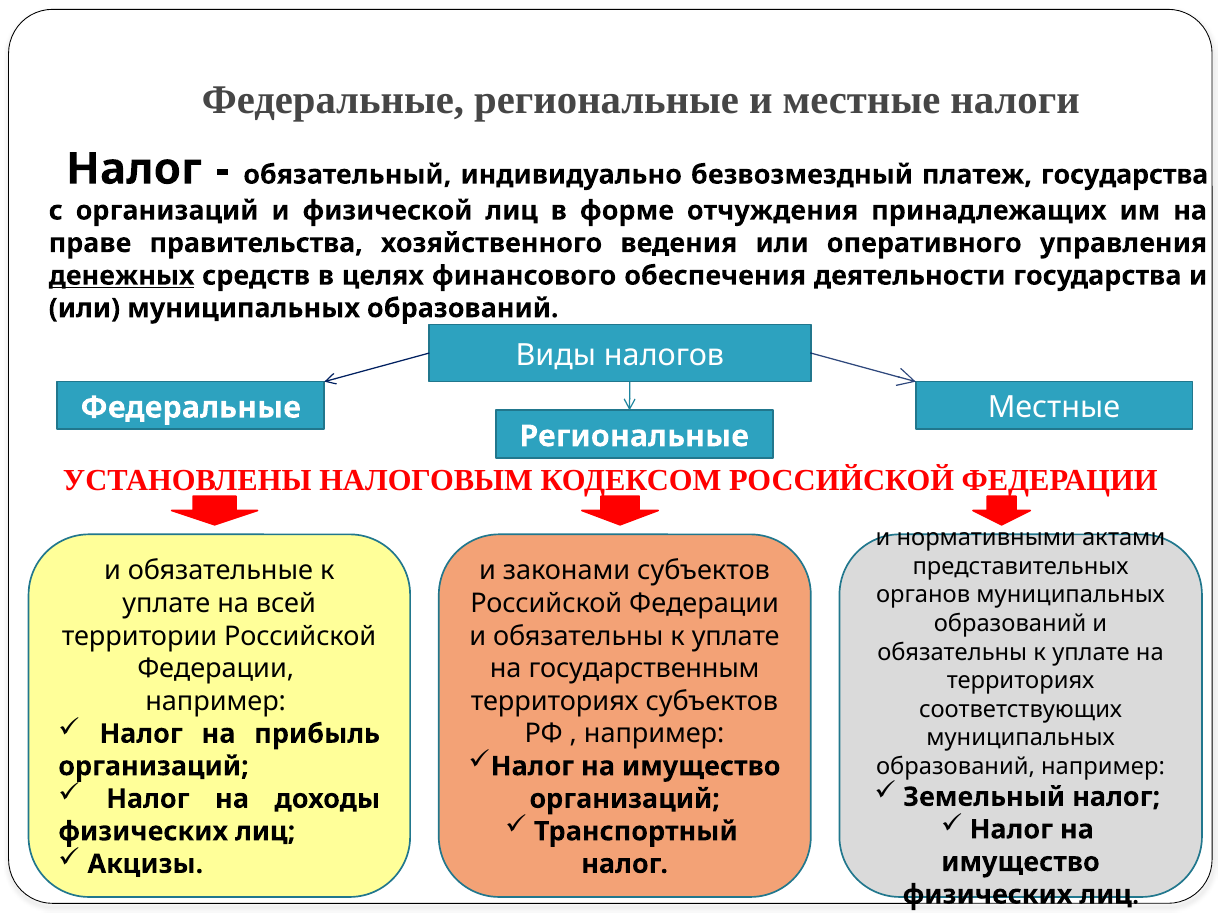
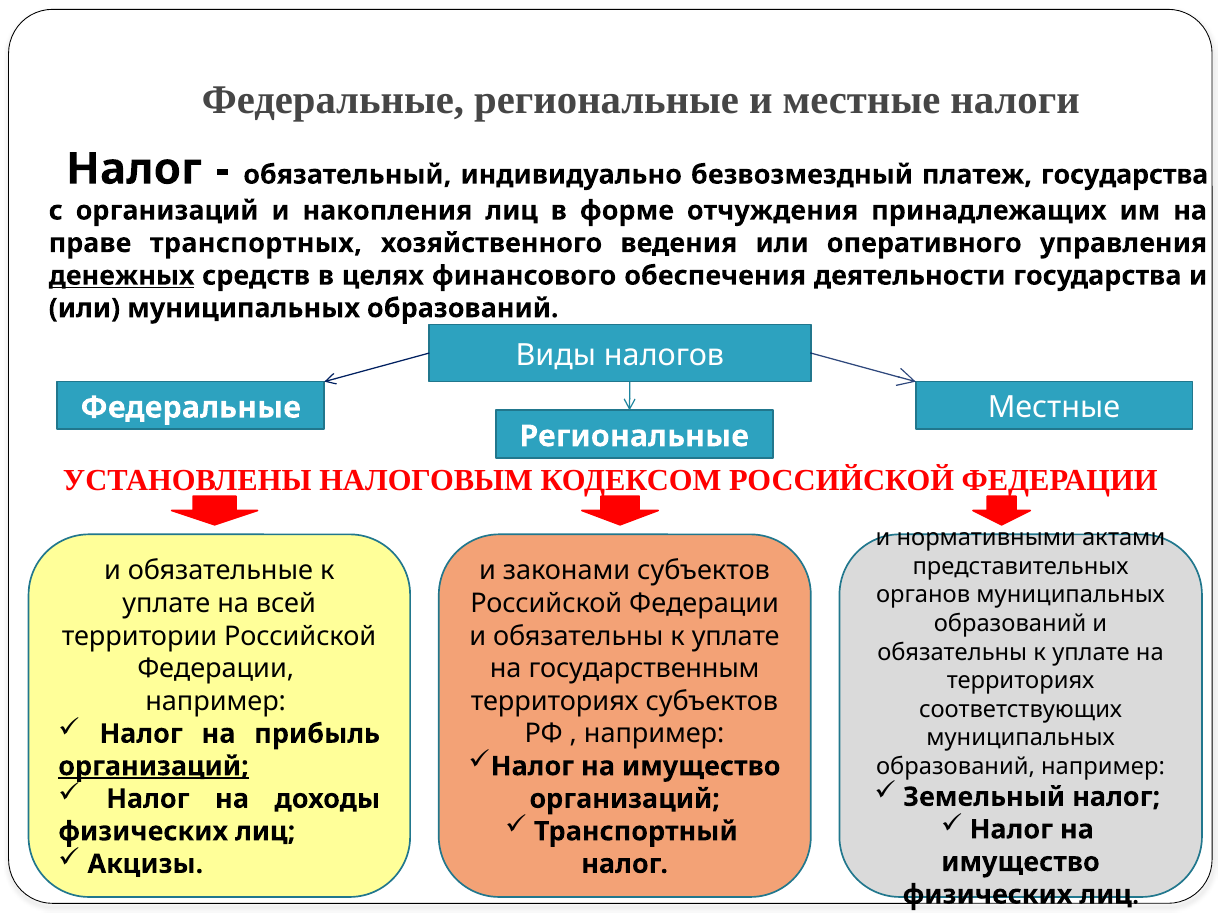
физической: физической -> накопления
правительства: правительства -> транспортных
организаций at (153, 766) underline: none -> present
